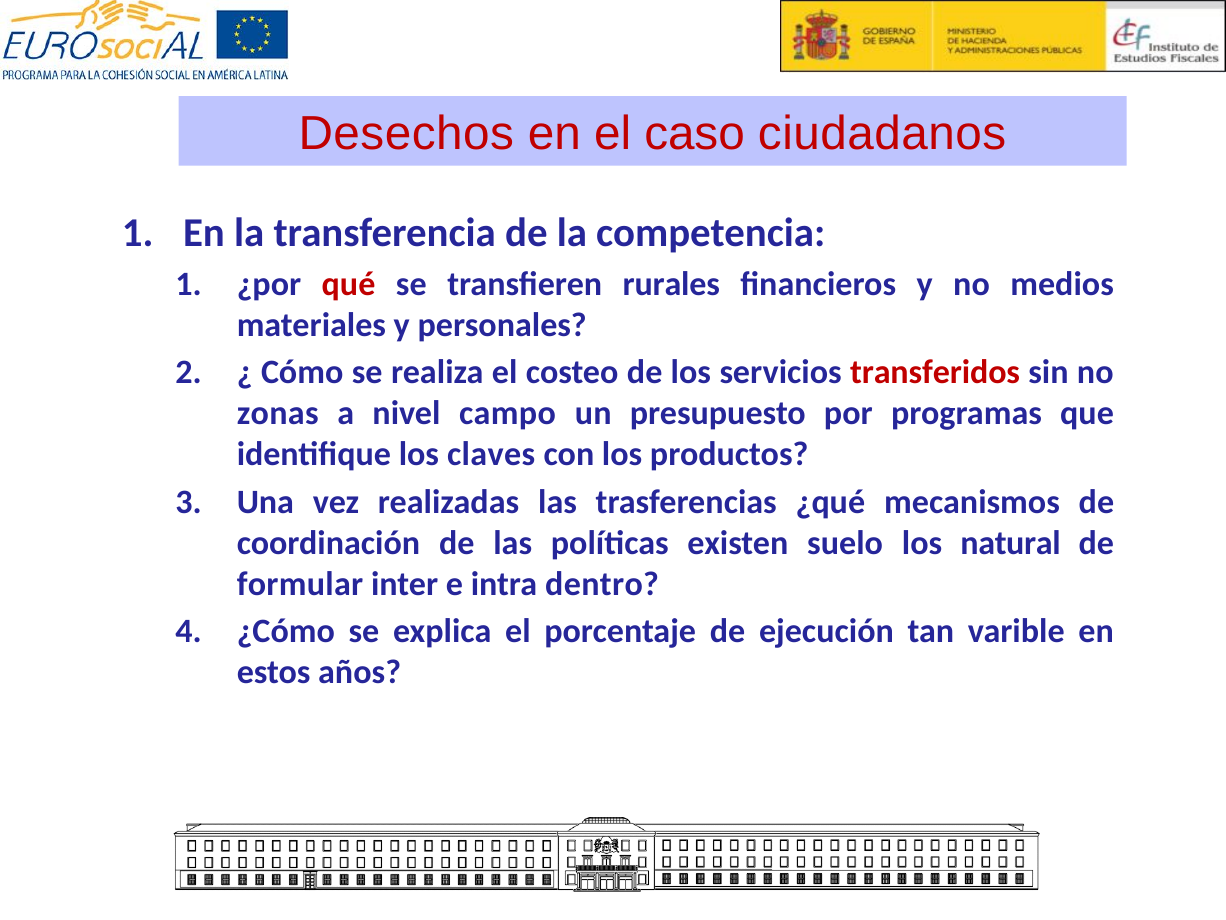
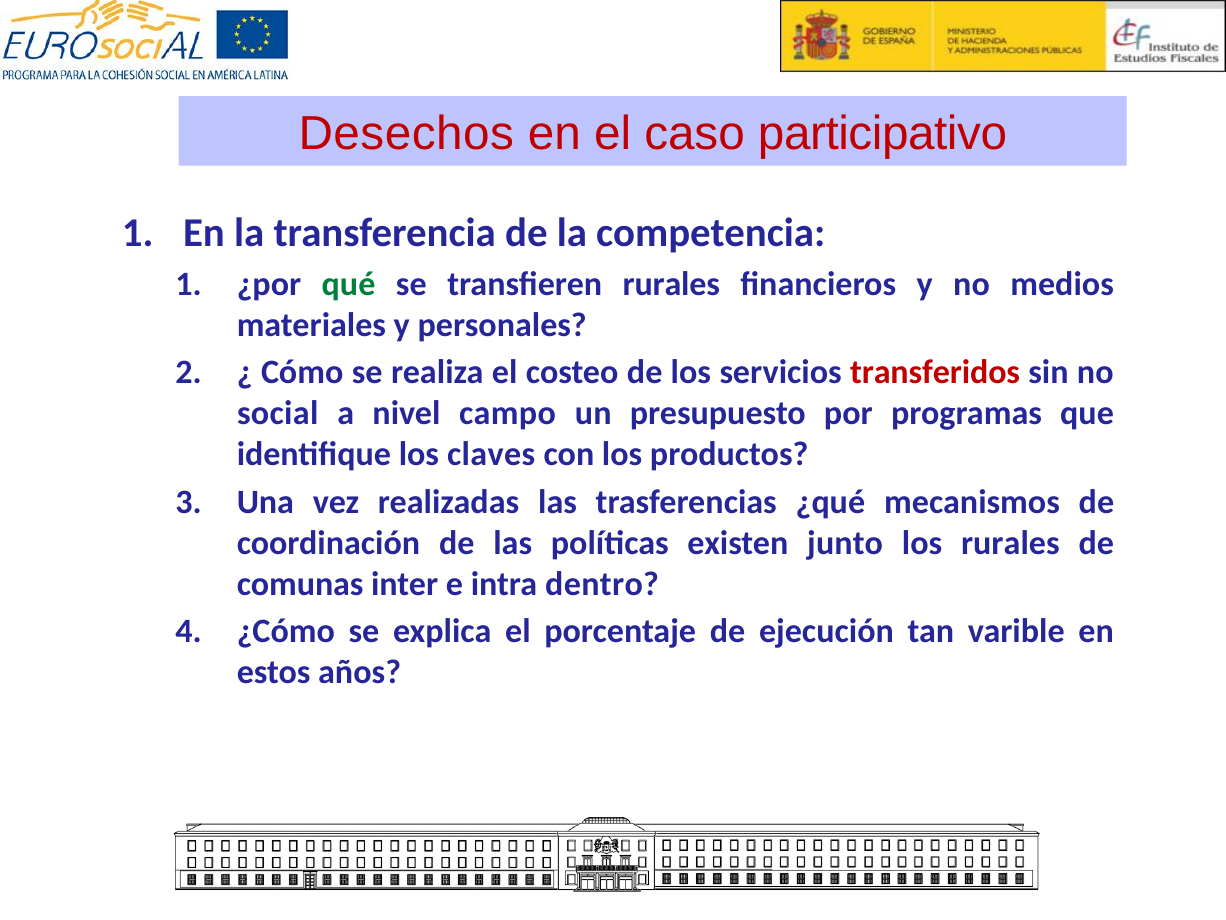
ciudadanos: ciudadanos -> participativo
qué colour: red -> green
zonas: zonas -> social
suelo: suelo -> junto
los natural: natural -> rurales
formular: formular -> comunas
